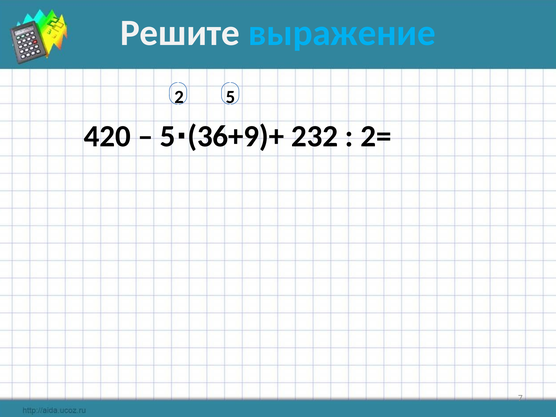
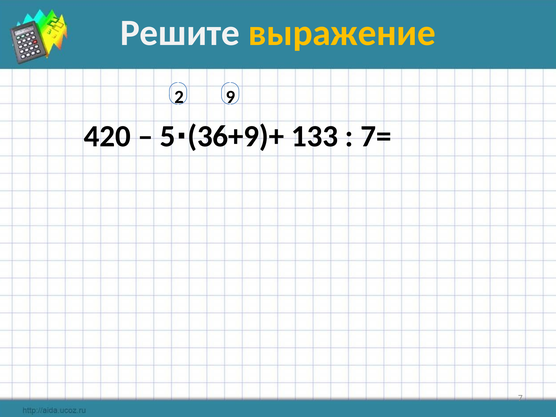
выражение colour: light blue -> yellow
2 5: 5 -> 9
232: 232 -> 133
2=: 2= -> 7=
